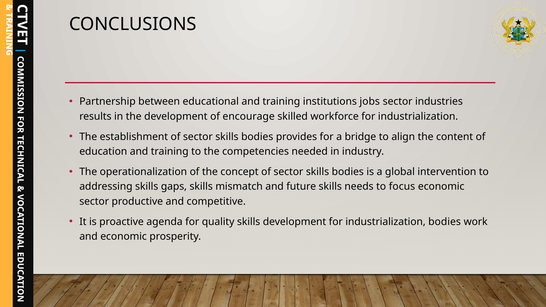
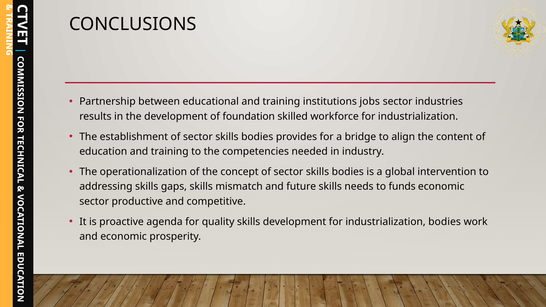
encourage: encourage -> foundation
focus: focus -> funds
